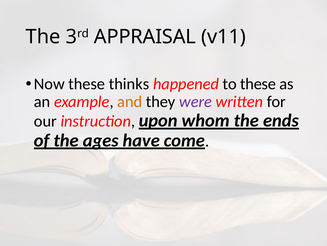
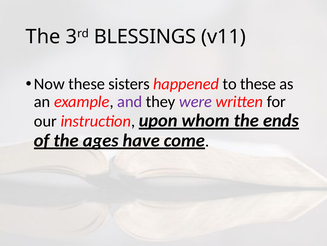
APPRAISAL: APPRAISAL -> BLESSINGS
thinks: thinks -> sisters
and colour: orange -> purple
